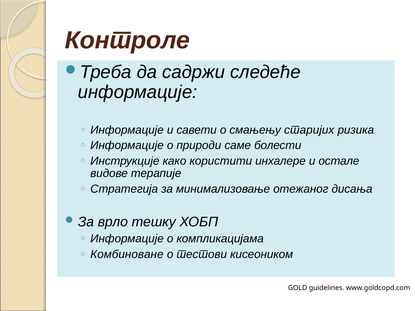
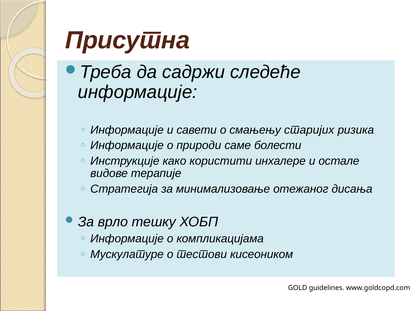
Контроле: Контроле -> Присутна
Комбиноване: Комбиноване -> Мускулатуре
